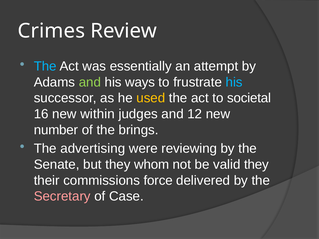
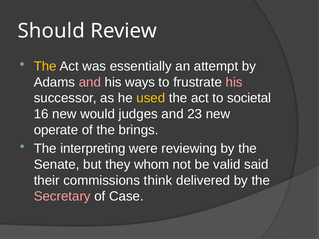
Crimes: Crimes -> Should
The at (45, 66) colour: light blue -> yellow
and at (90, 82) colour: light green -> pink
his at (234, 82) colour: light blue -> pink
within: within -> would
12: 12 -> 23
number: number -> operate
advertising: advertising -> interpreting
valid they: they -> said
force: force -> think
